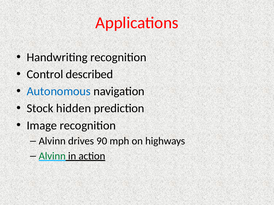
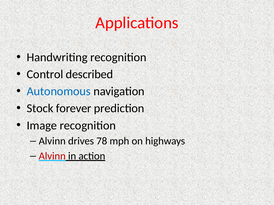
hidden: hidden -> forever
90: 90 -> 78
Alvinn at (52, 156) colour: green -> red
